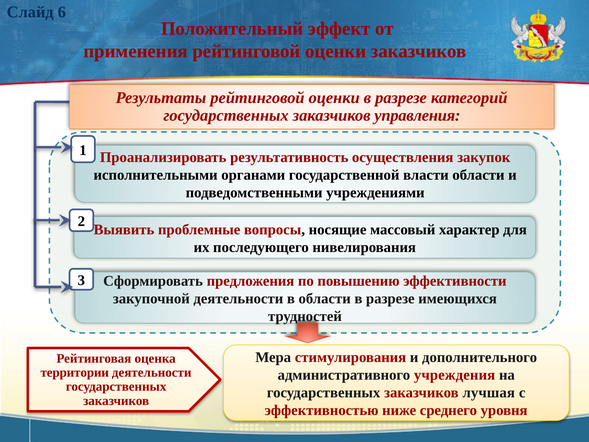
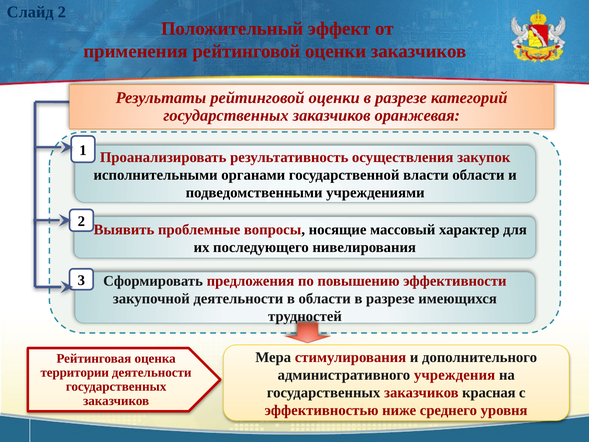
Слайд 6: 6 -> 2
управления: управления -> оранжевая
лучшая: лучшая -> красная
